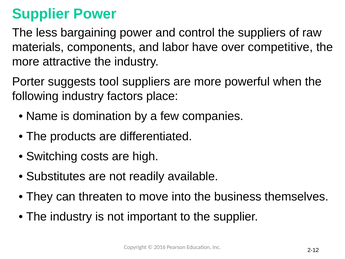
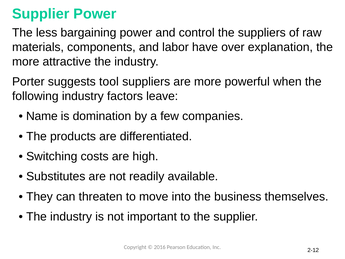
competitive: competitive -> explanation
place: place -> leave
